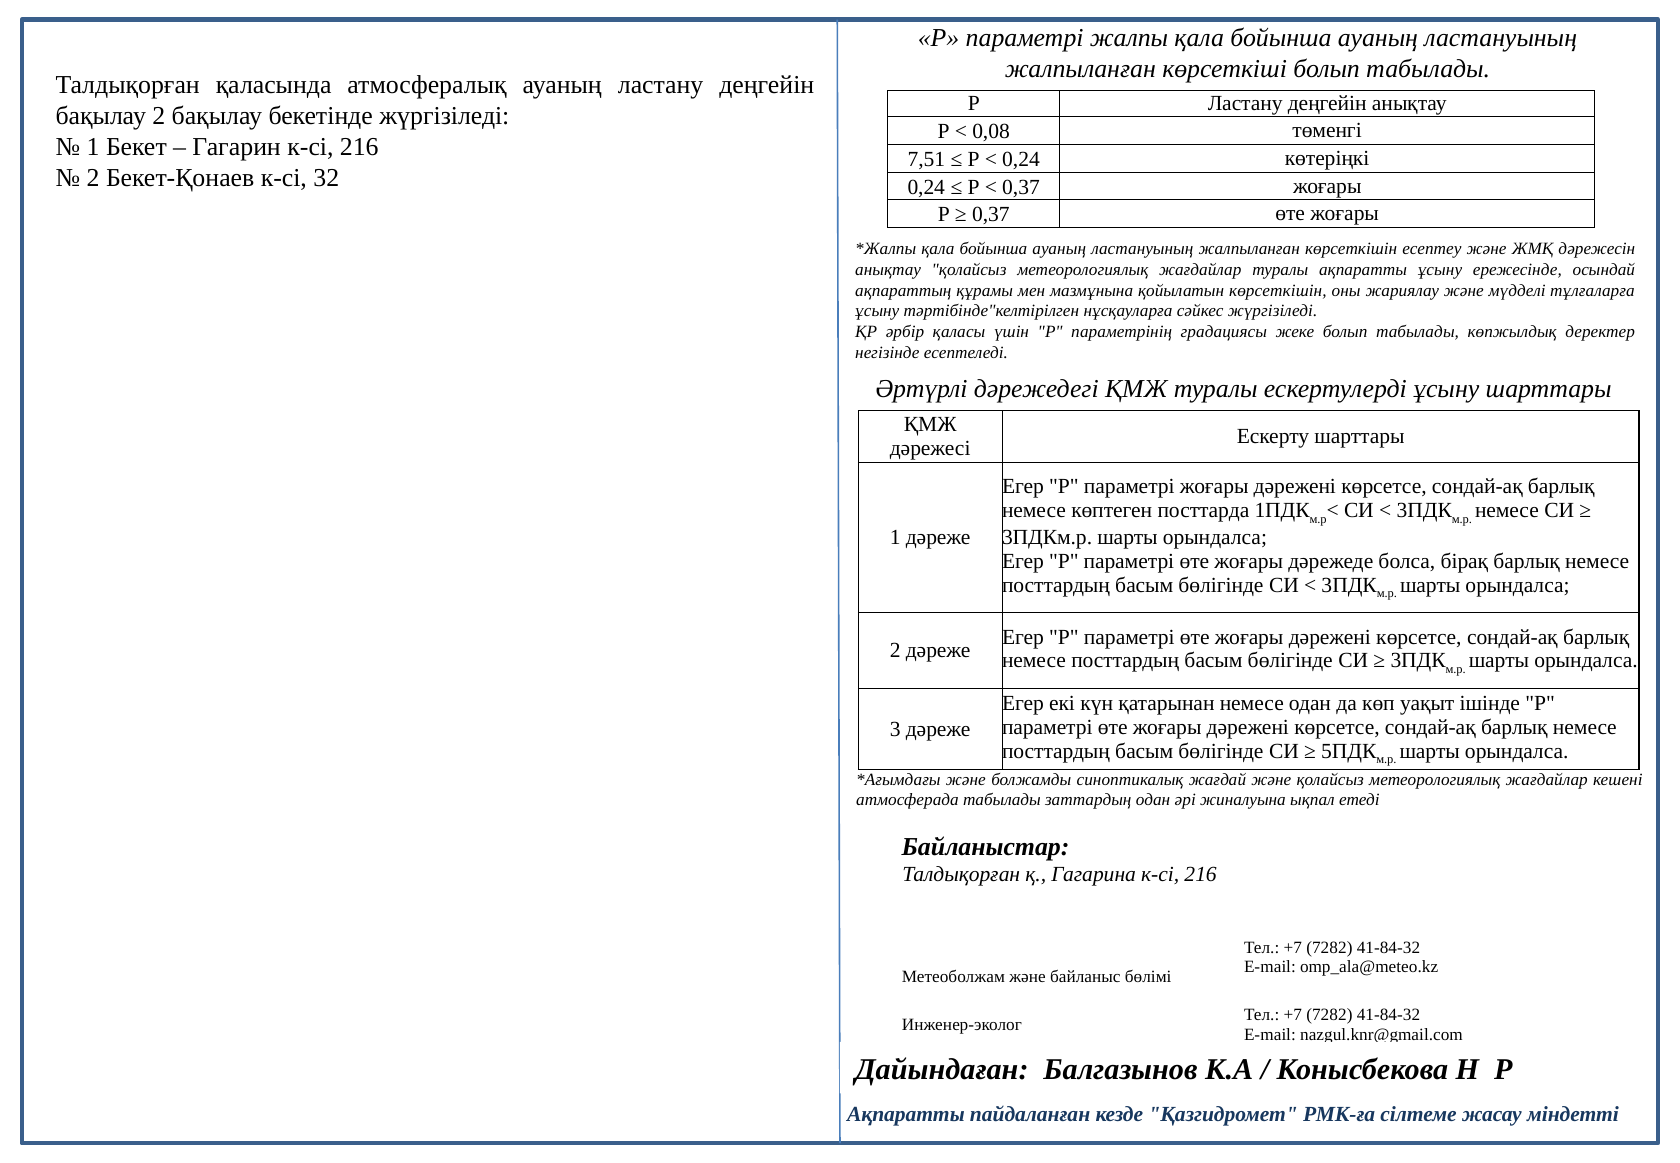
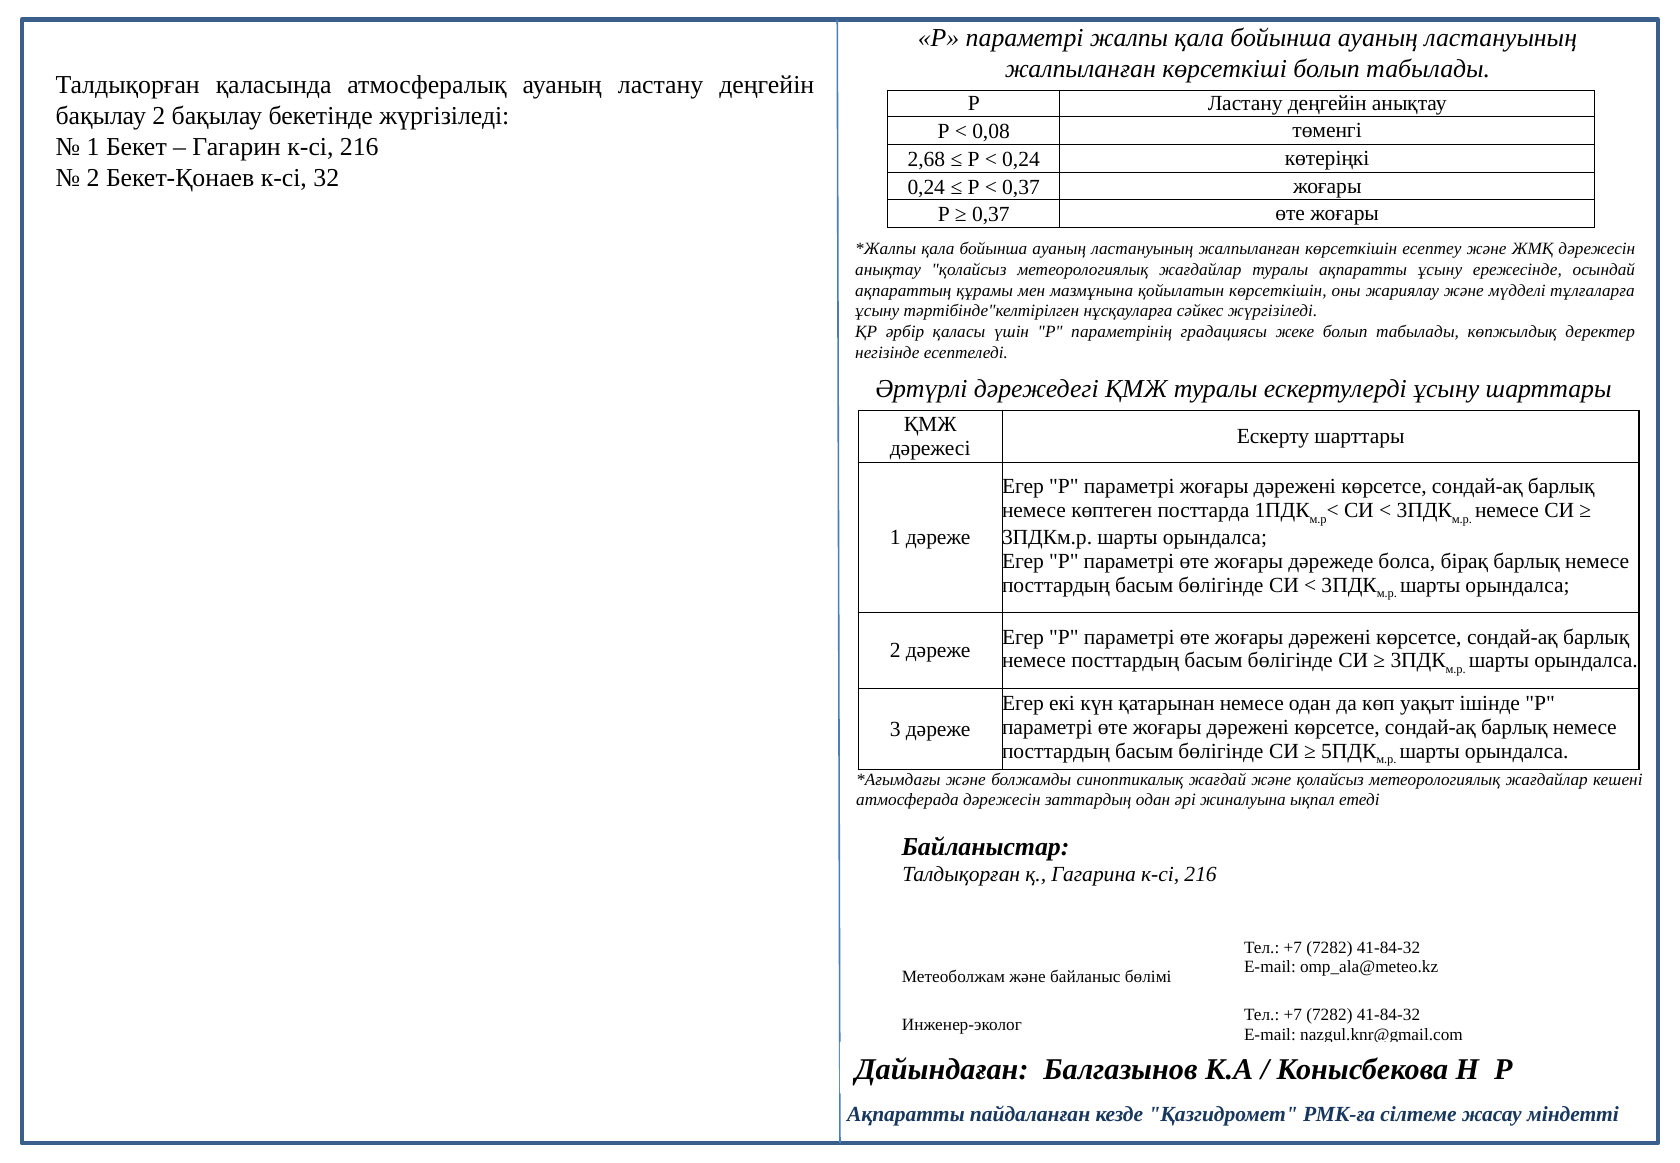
7,51: 7,51 -> 2,68
атмосферада табылады: табылады -> дәрежесін
